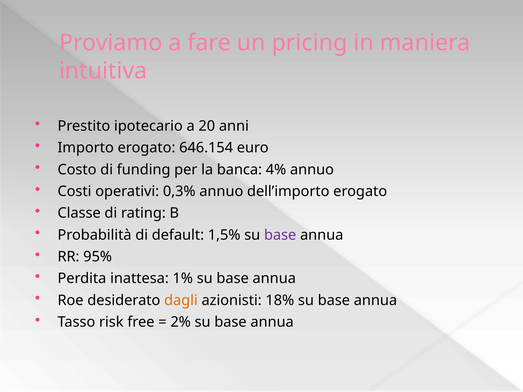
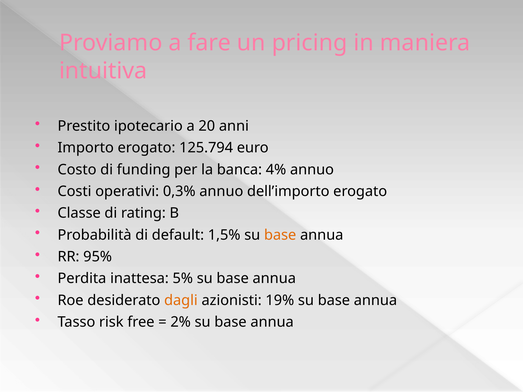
646.154: 646.154 -> 125.794
base at (280, 235) colour: purple -> orange
1%: 1% -> 5%
18%: 18% -> 19%
